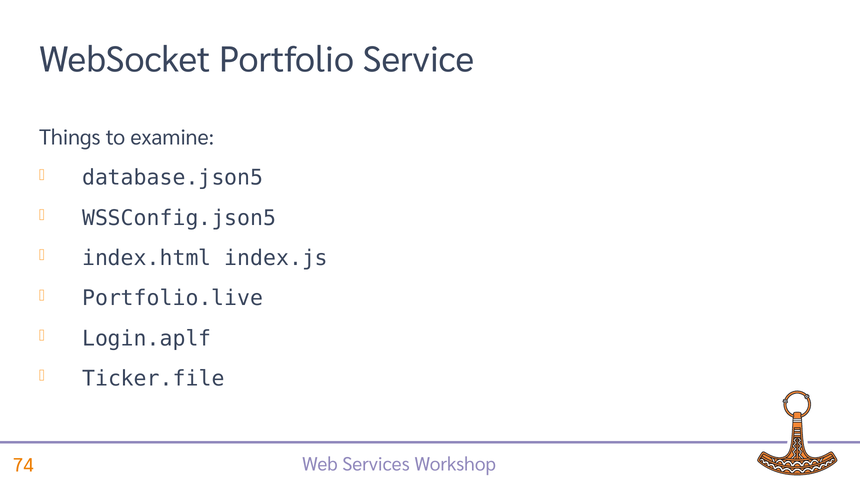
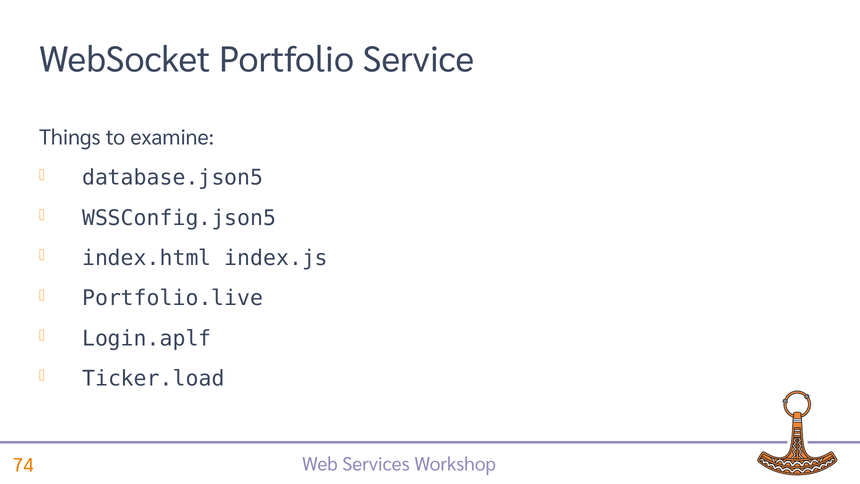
Ticker.file: Ticker.file -> Ticker.load
